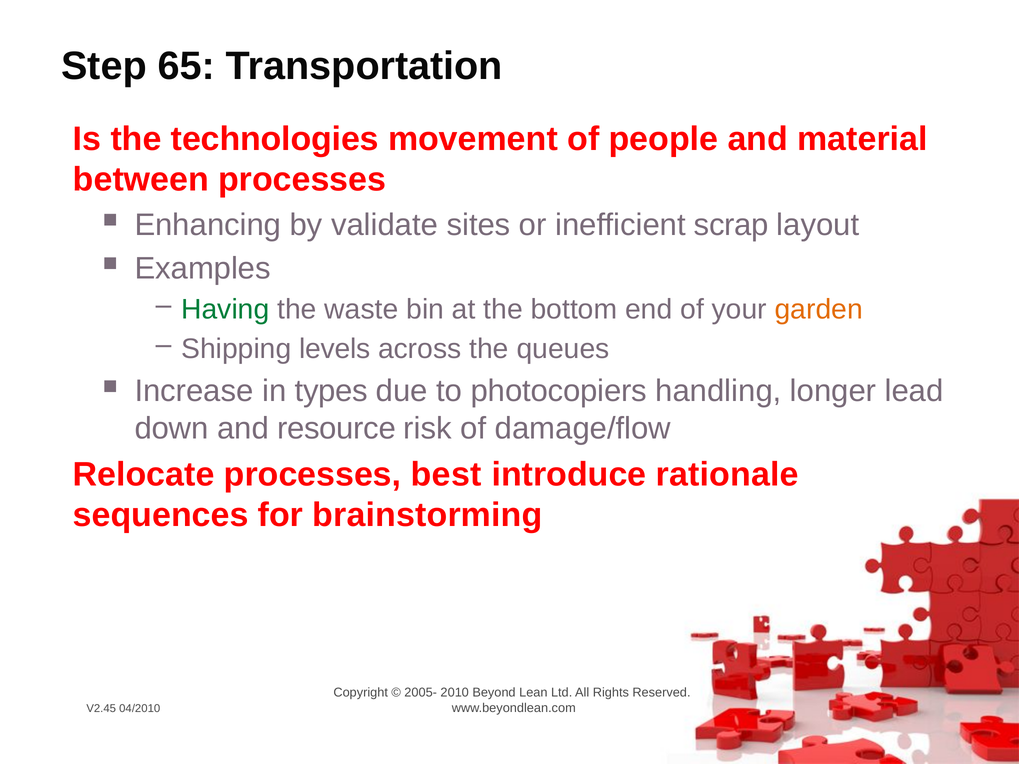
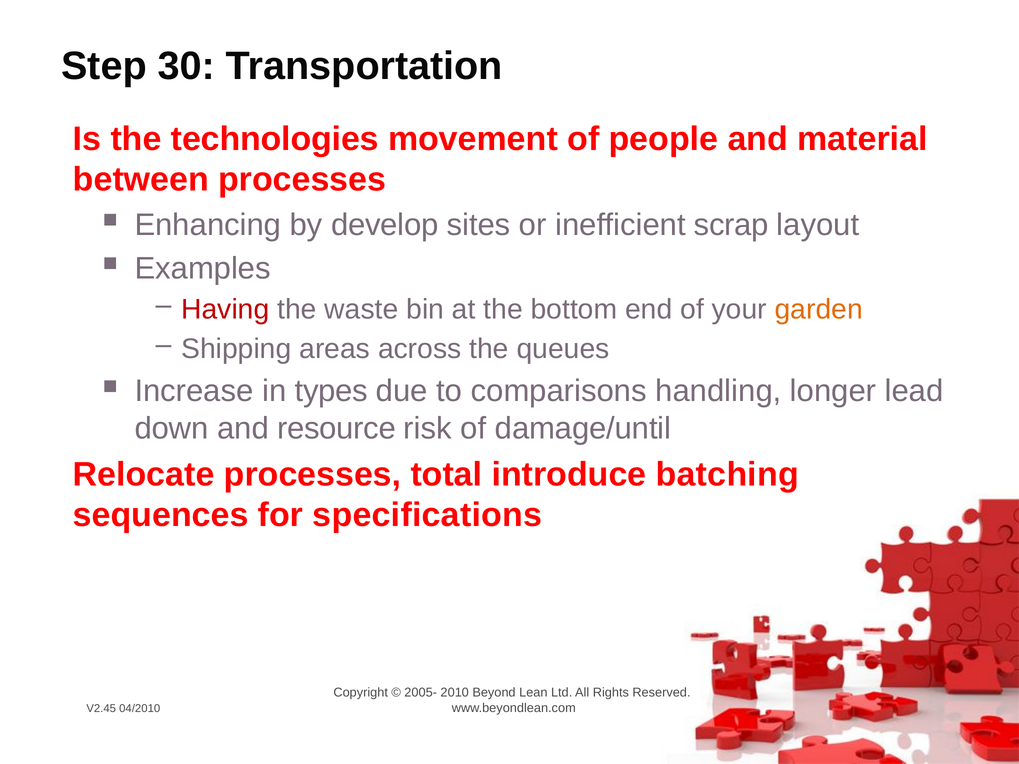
65: 65 -> 30
validate: validate -> develop
Having colour: green -> red
levels: levels -> areas
photocopiers: photocopiers -> comparisons
damage/flow: damage/flow -> damage/until
best: best -> total
rationale: rationale -> batching
brainstorming: brainstorming -> specifications
